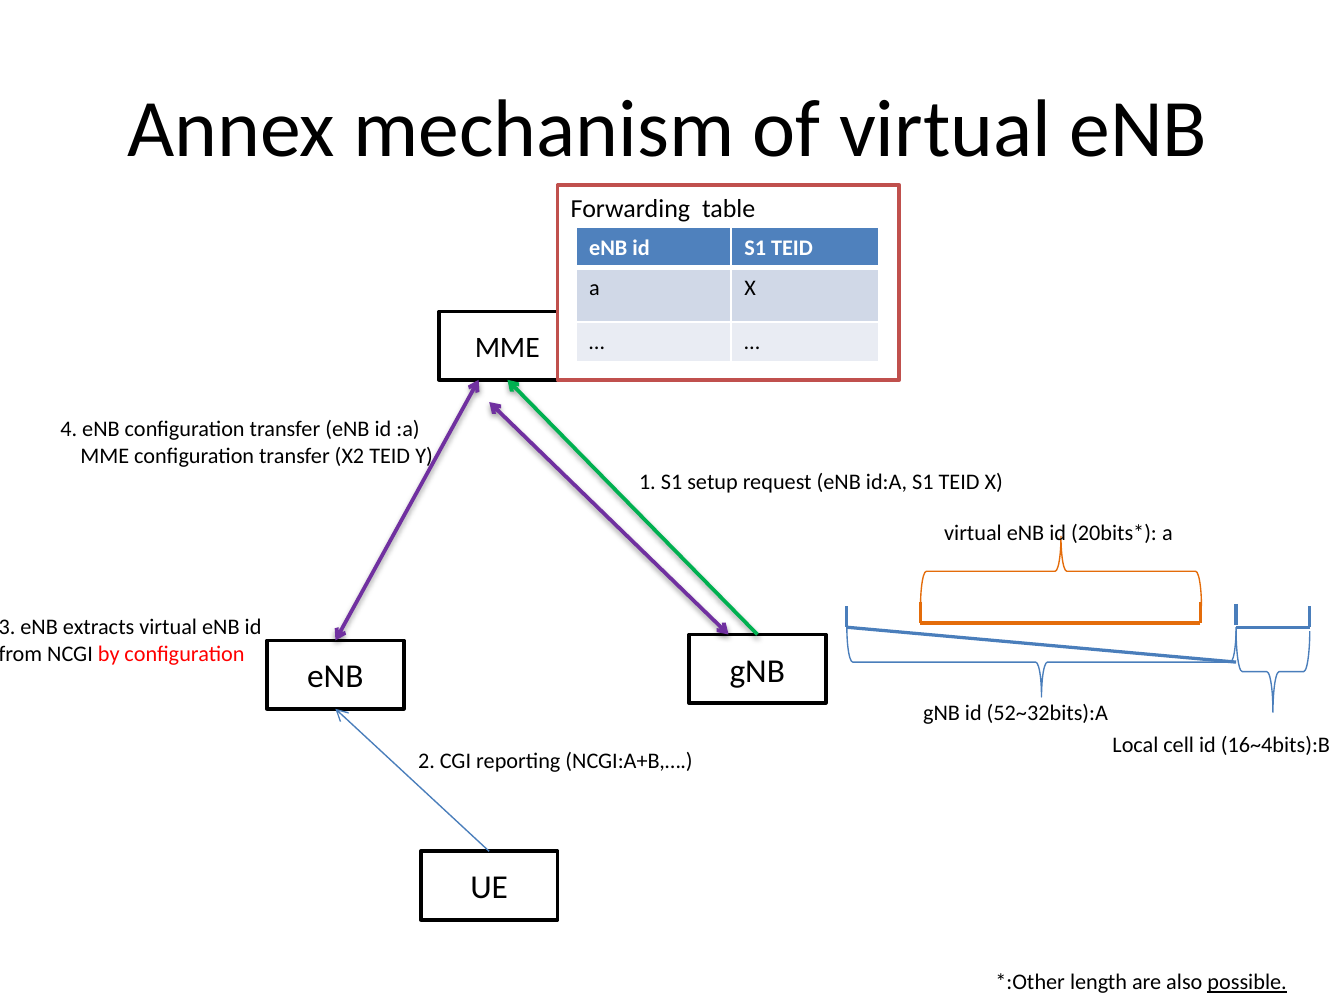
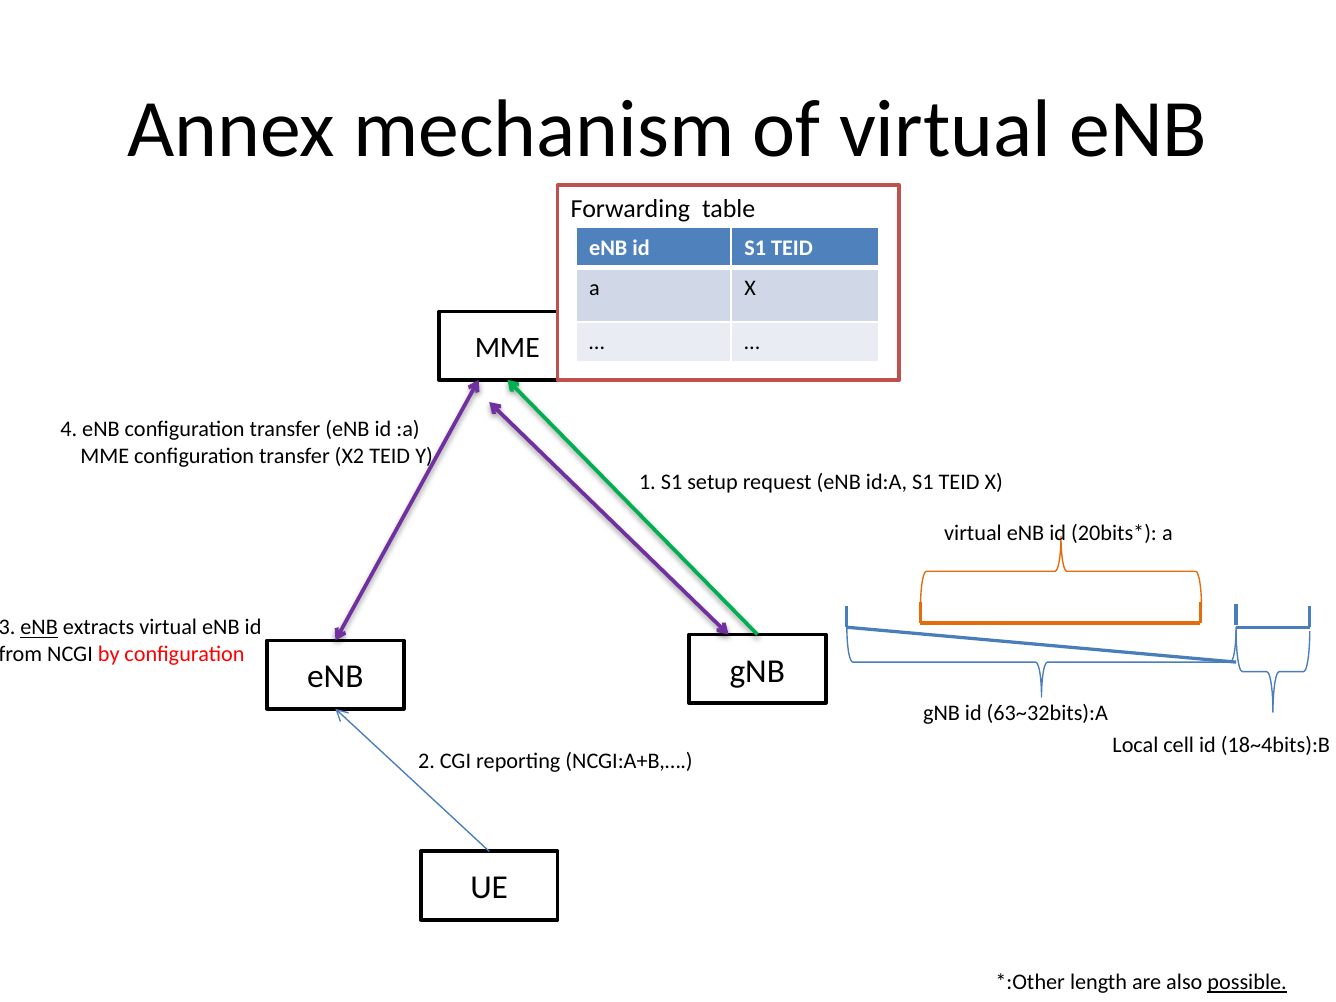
eNB at (39, 628) underline: none -> present
52~32bits):A: 52~32bits):A -> 63~32bits):A
16~4bits):B: 16~4bits):B -> 18~4bits):B
